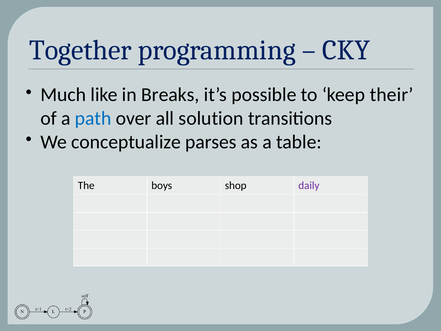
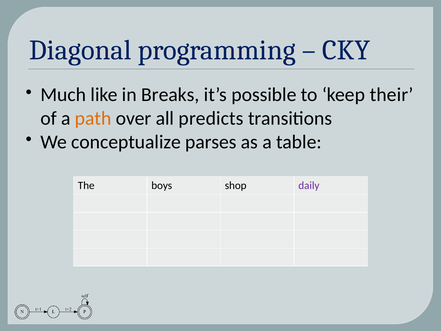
Together: Together -> Diagonal
path colour: blue -> orange
solution: solution -> predicts
